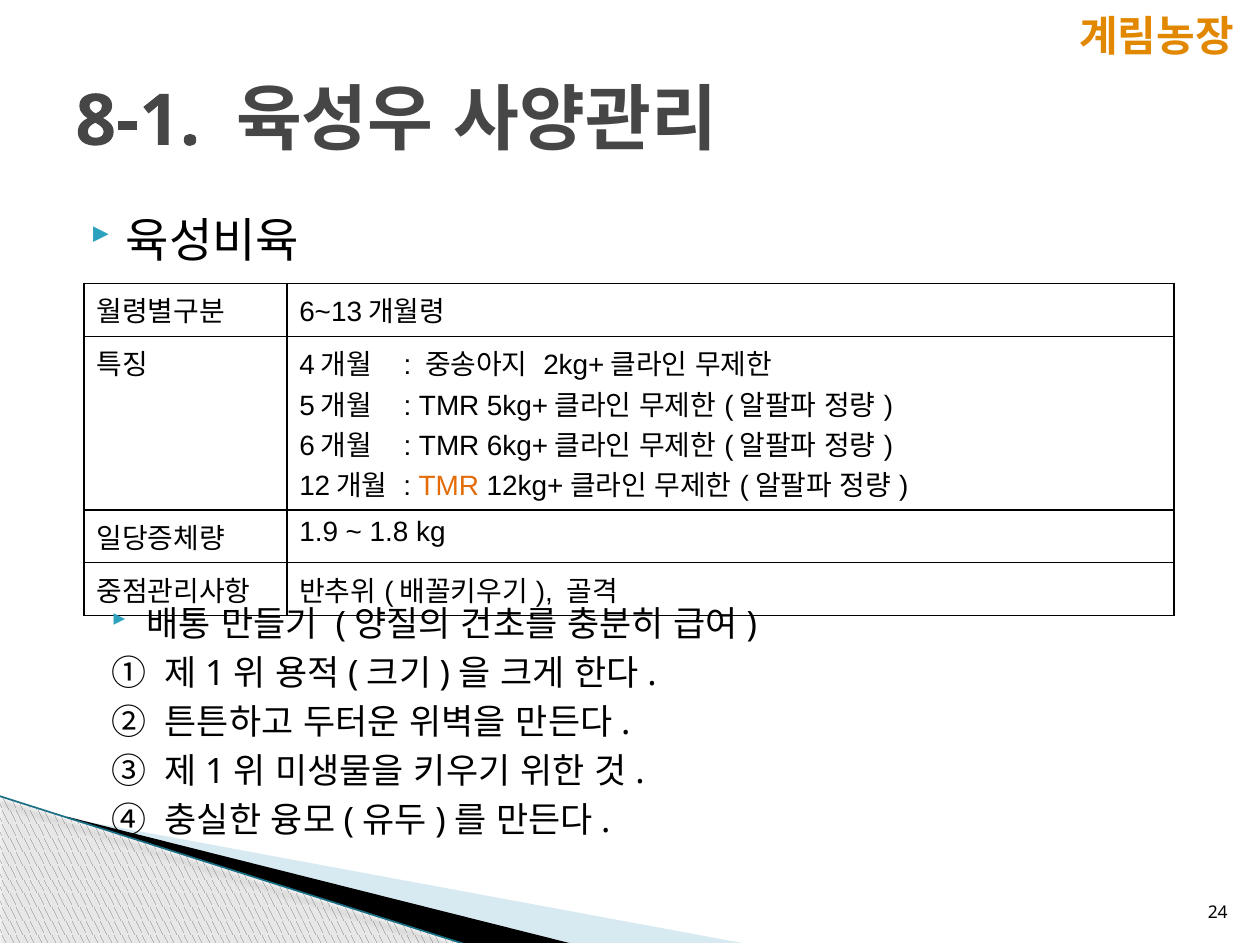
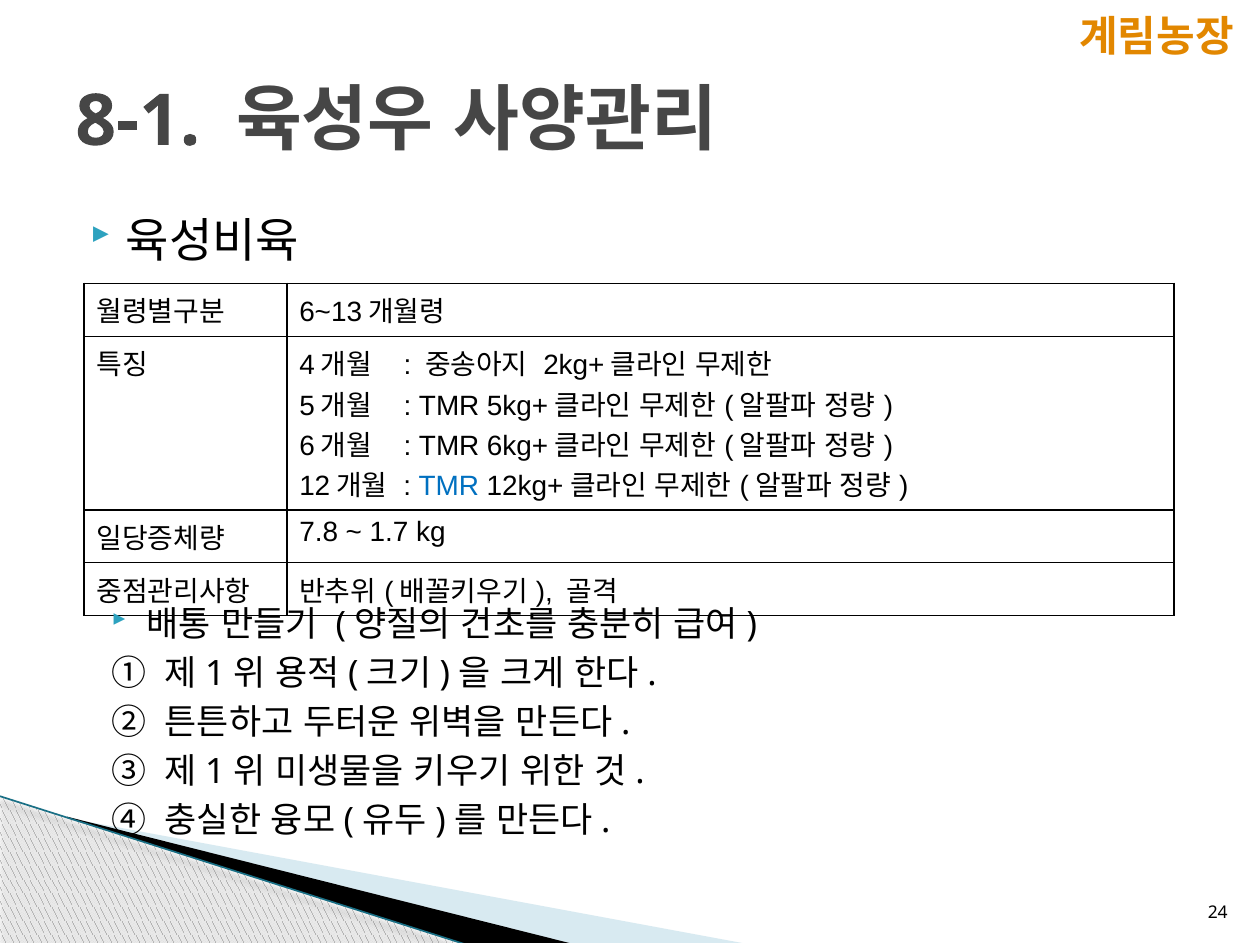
TMR at (449, 487) colour: orange -> blue
1.9: 1.9 -> 7.8
1.8: 1.8 -> 1.7
